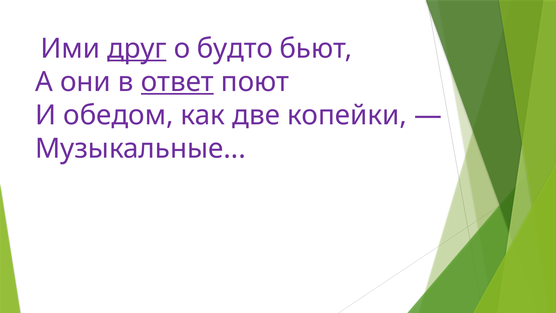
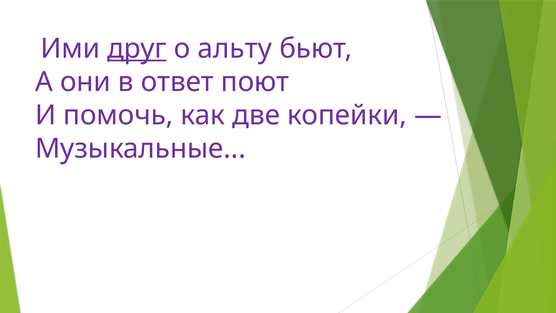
будто: будто -> альту
ответ underline: present -> none
обедом: обедом -> помочь
